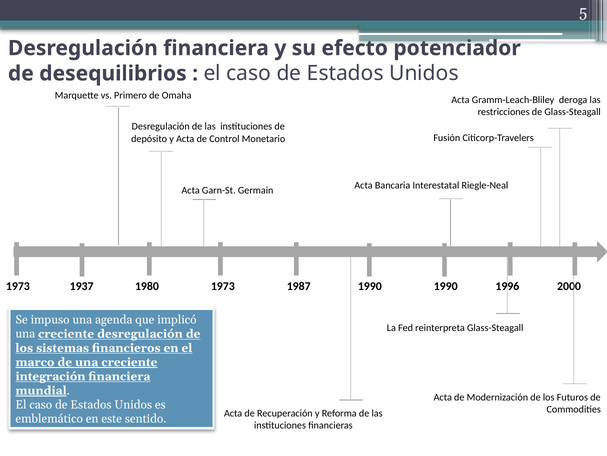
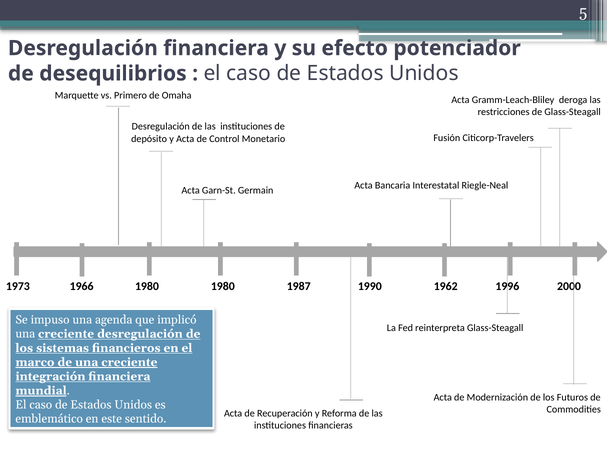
1937: 1937 -> 1966
1980 1973: 1973 -> 1980
1990 1990: 1990 -> 1962
